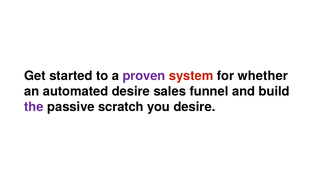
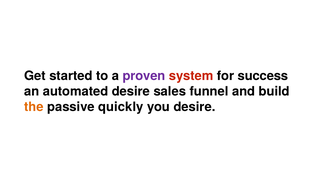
whether: whether -> success
the colour: purple -> orange
scratch: scratch -> quickly
